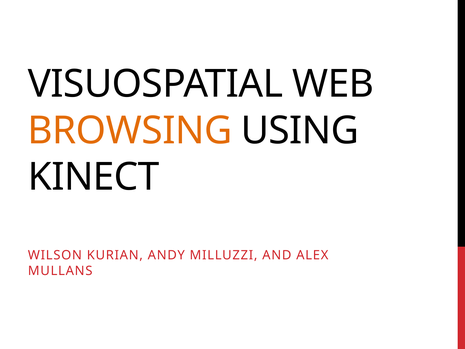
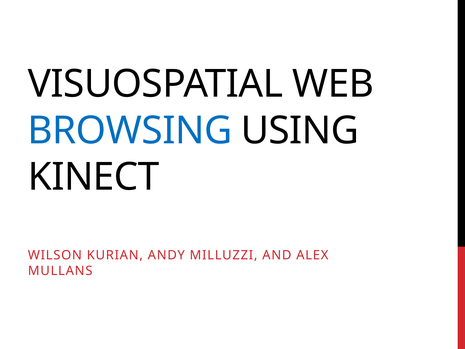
BROWSING colour: orange -> blue
